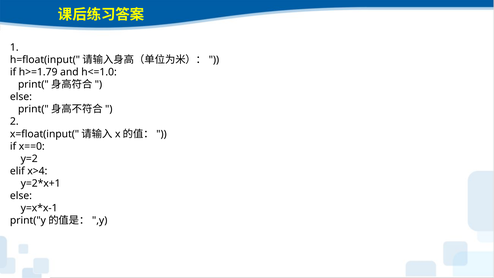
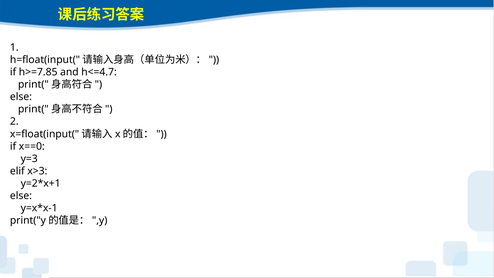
h>=1.79: h>=1.79 -> h>=7.85
h<=1.0: h<=1.0 -> h<=4.7
y=2: y=2 -> y=3
x>4: x>4 -> x>3
